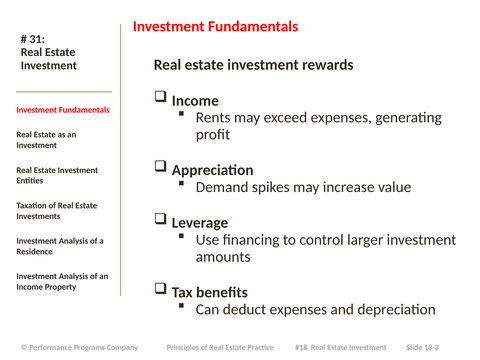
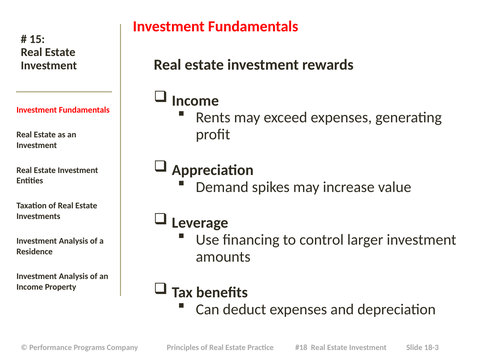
31: 31 -> 15
